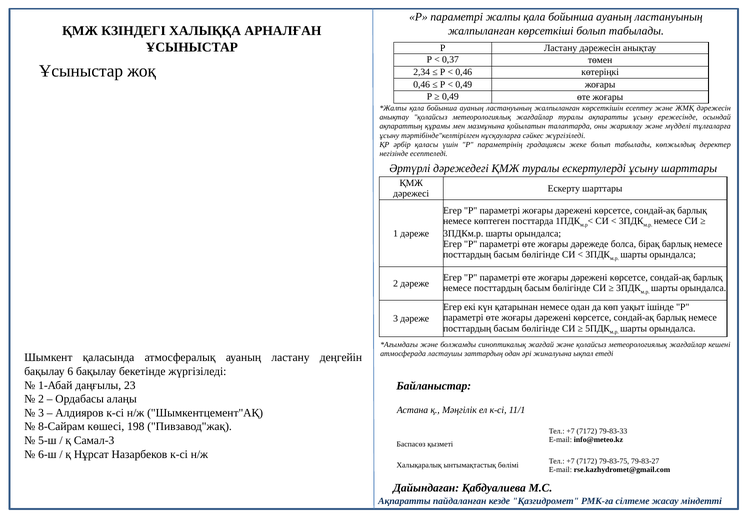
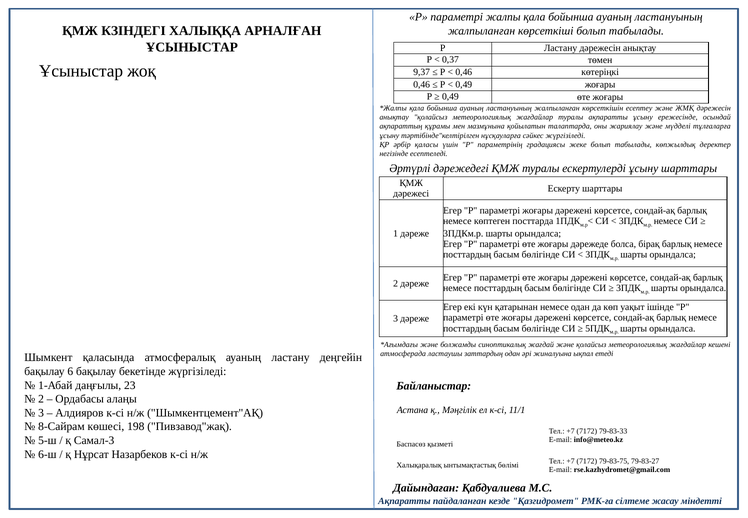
2,34: 2,34 -> 9,37
